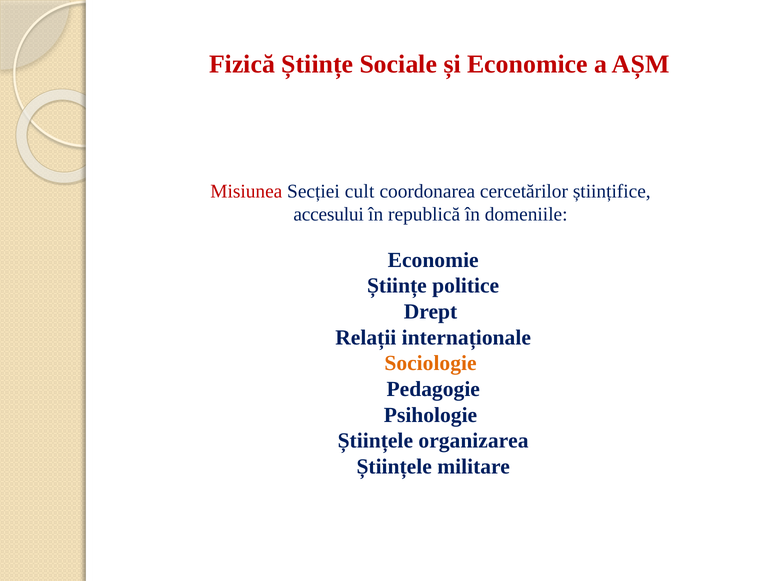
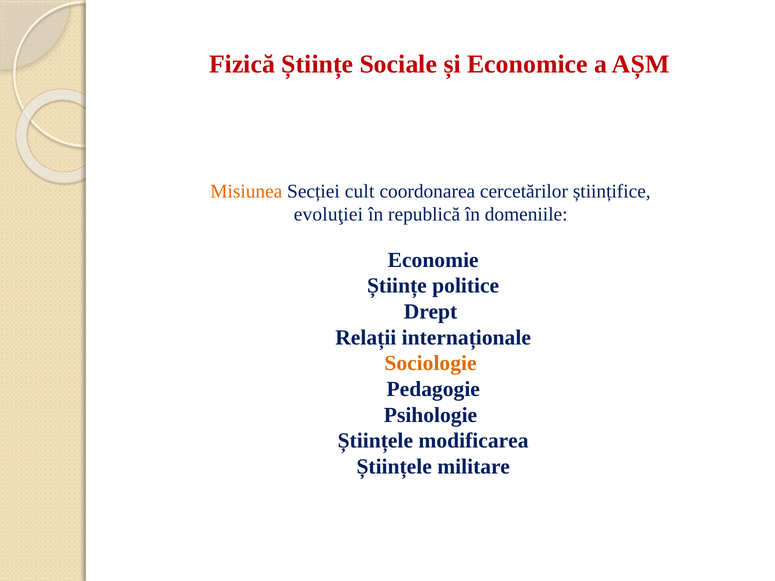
Misiunea colour: red -> orange
accesului: accesului -> evoluţiei
organizarea: organizarea -> modificarea
